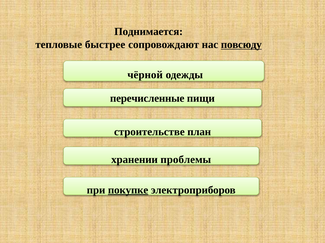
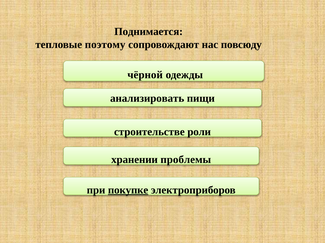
быстрее: быстрее -> поэтому
повсюду underline: present -> none
перечисленные: перечисленные -> анализировать
план: план -> роли
